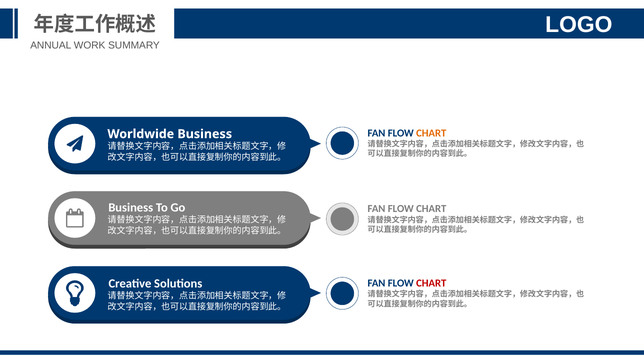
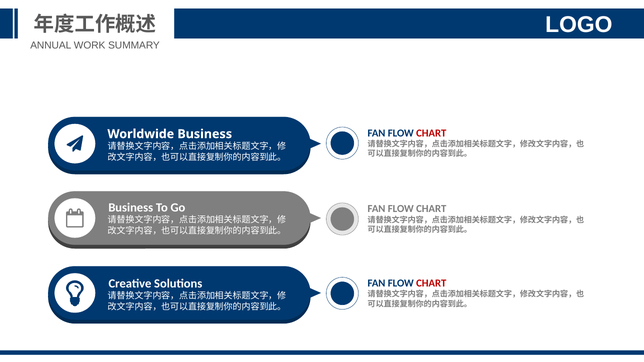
CHART at (431, 133) colour: orange -> red
